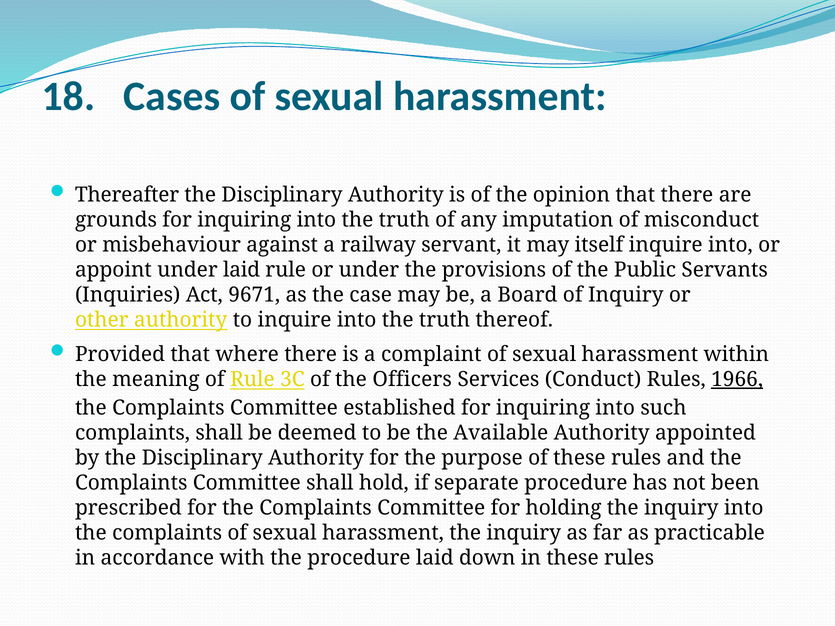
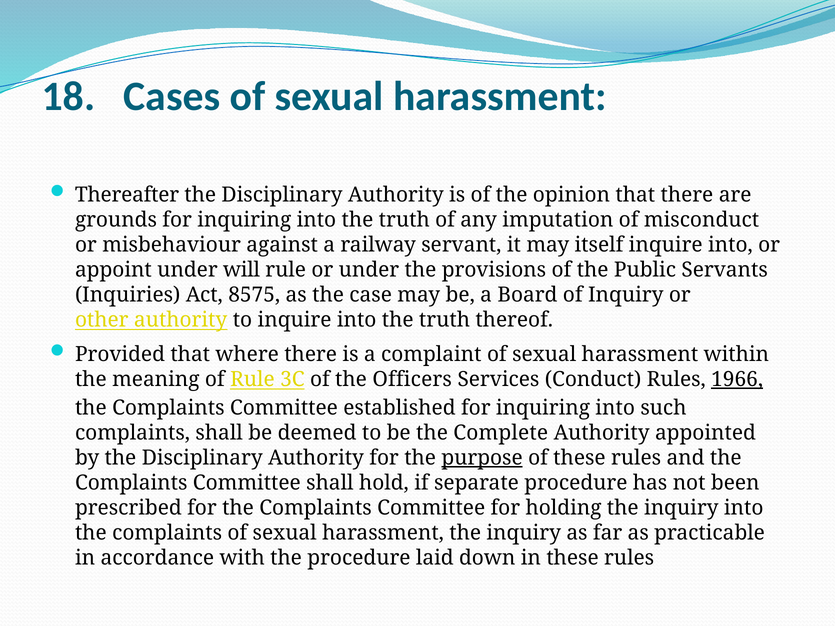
under laid: laid -> will
9671: 9671 -> 8575
Available: Available -> Complete
purpose underline: none -> present
